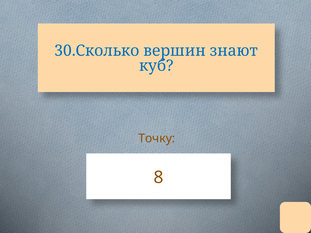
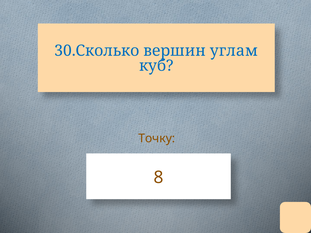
знают: знают -> углам
